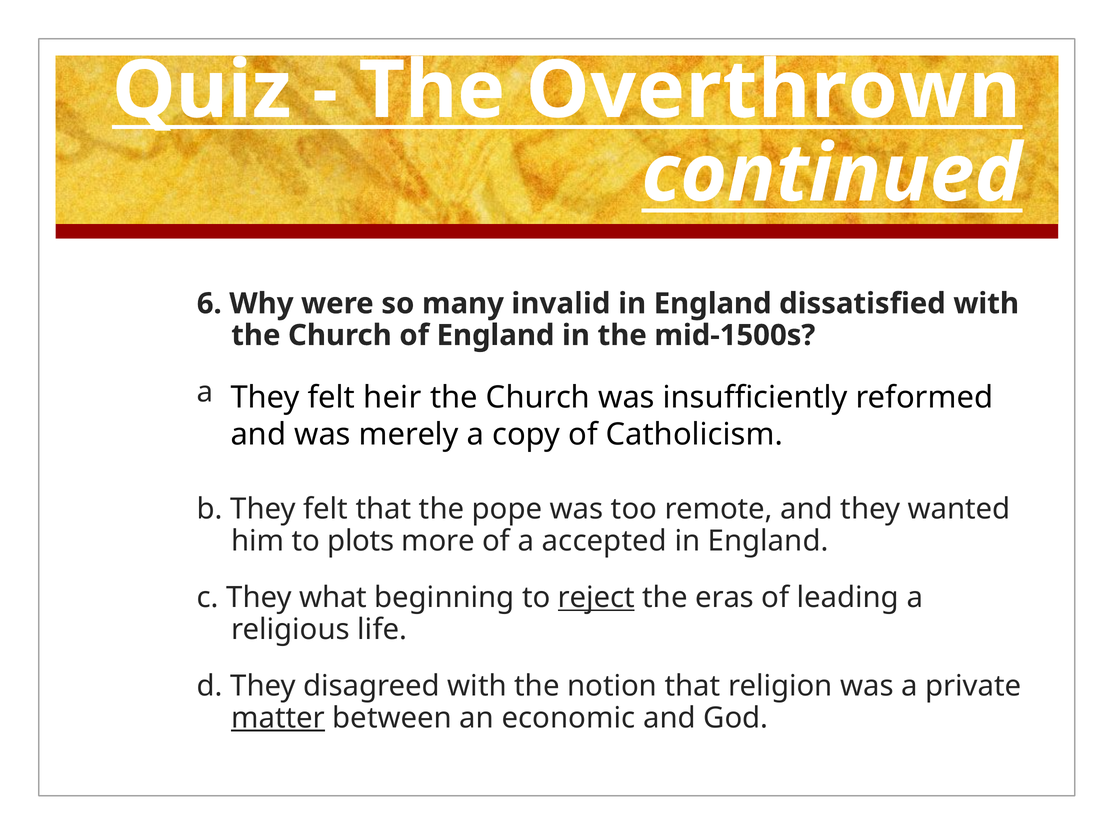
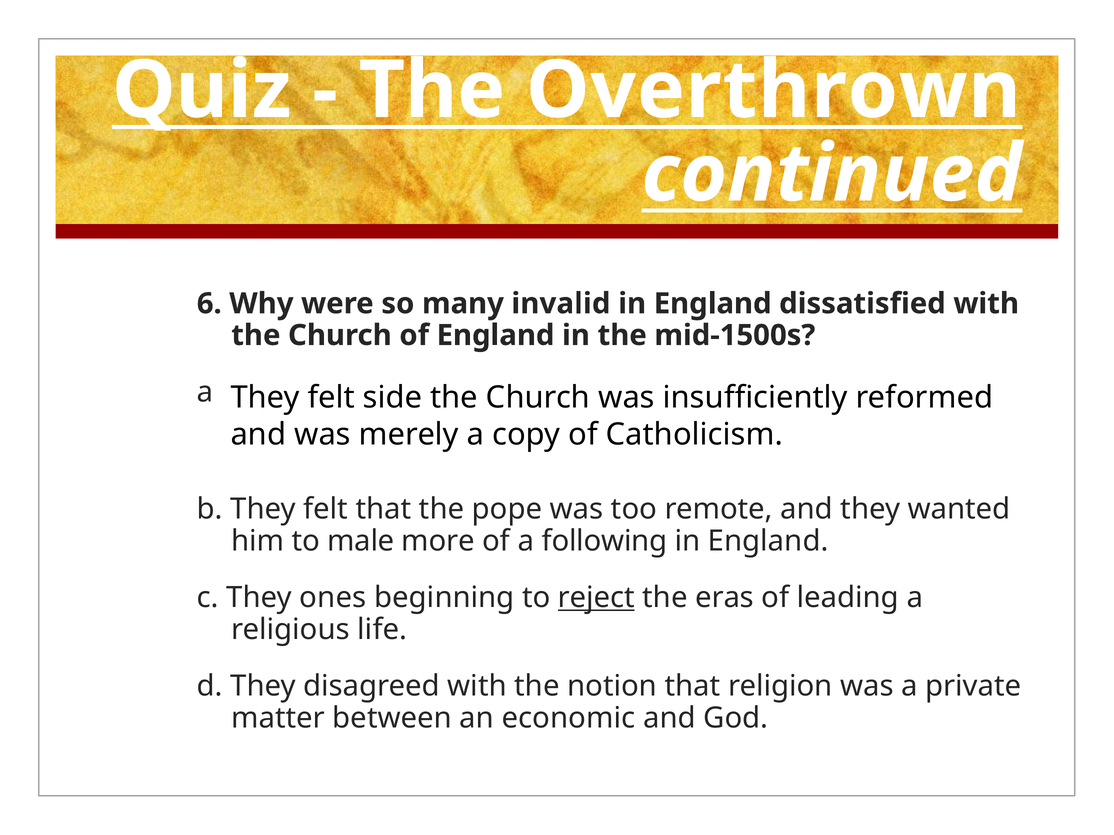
heir: heir -> side
plots: plots -> male
accepted: accepted -> following
what: what -> ones
matter underline: present -> none
